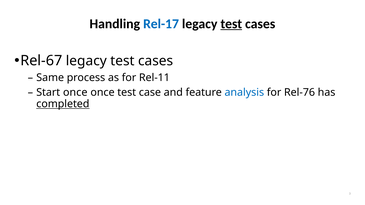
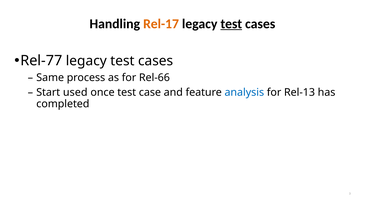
Rel-17 colour: blue -> orange
Rel-67: Rel-67 -> Rel-77
Rel-11: Rel-11 -> Rel-66
Start once: once -> used
Rel-76: Rel-76 -> Rel-13
completed underline: present -> none
